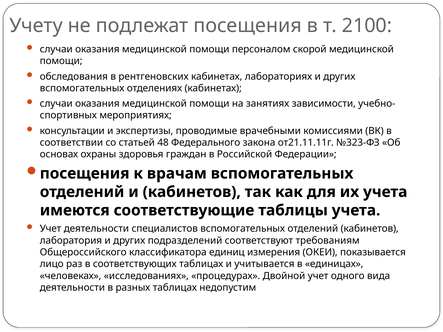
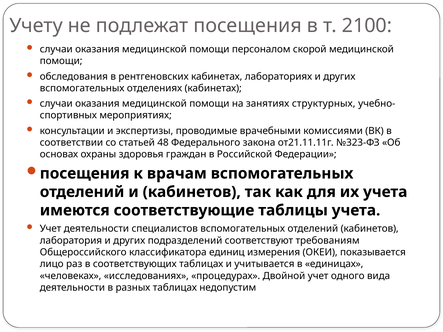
зависимости: зависимости -> структурных
